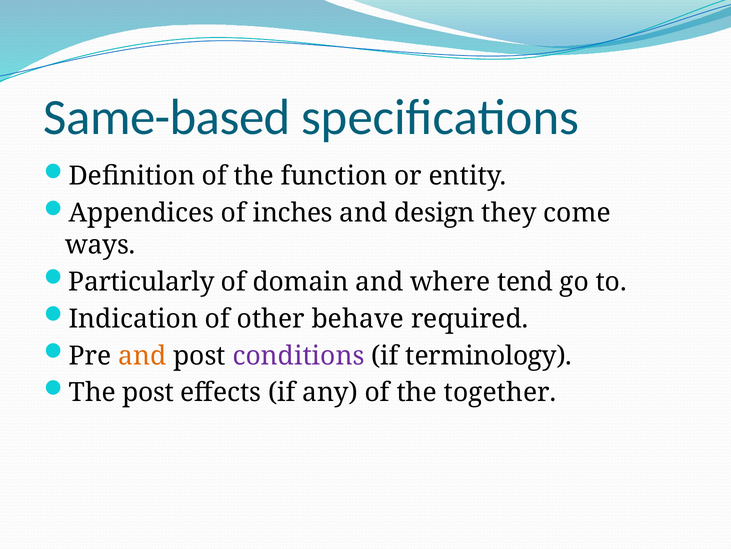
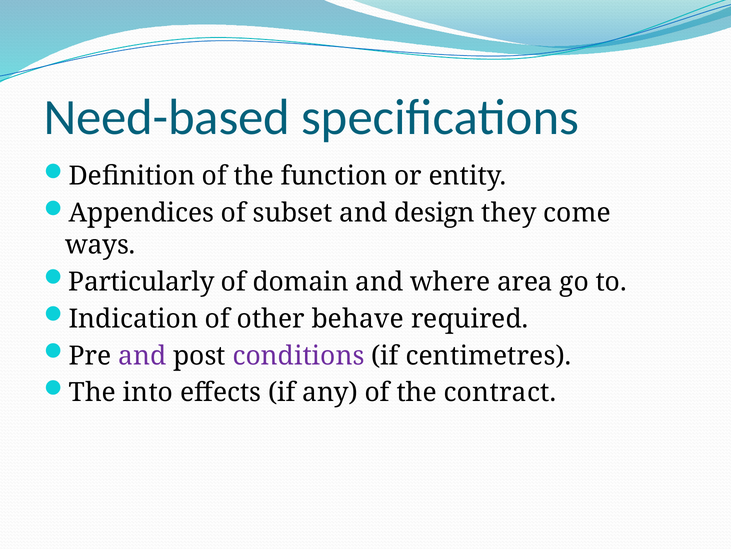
Same-based: Same-based -> Need-based
inches: inches -> subset
tend: tend -> area
and at (142, 355) colour: orange -> purple
terminology: terminology -> centimetres
The post: post -> into
together: together -> contract
